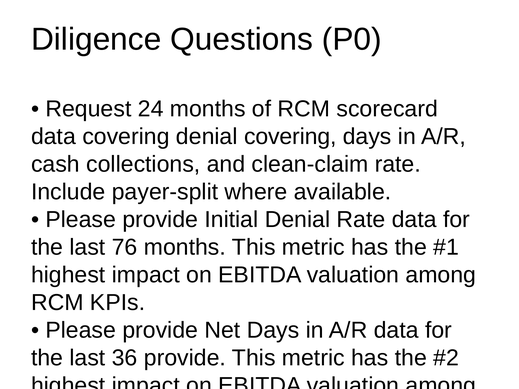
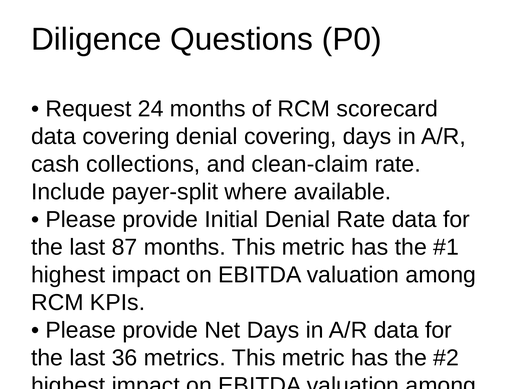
76: 76 -> 87
36 provide: provide -> metrics
